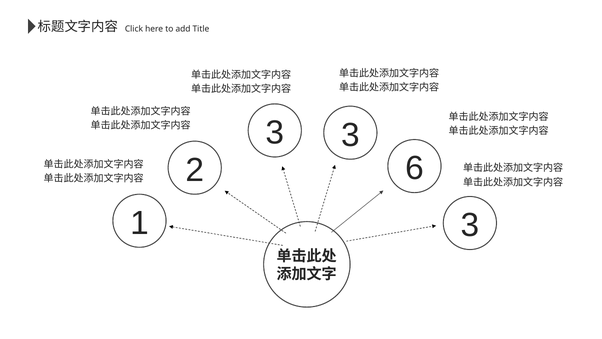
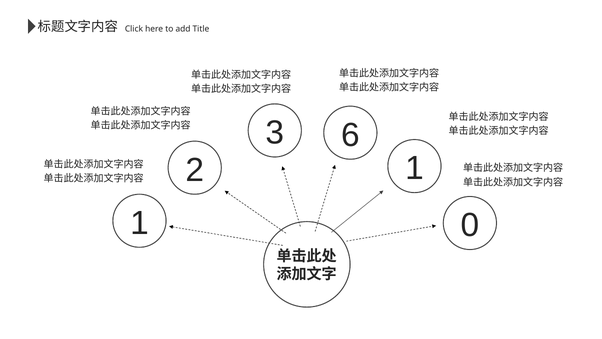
3 3: 3 -> 6
2 6: 6 -> 1
1 3: 3 -> 0
